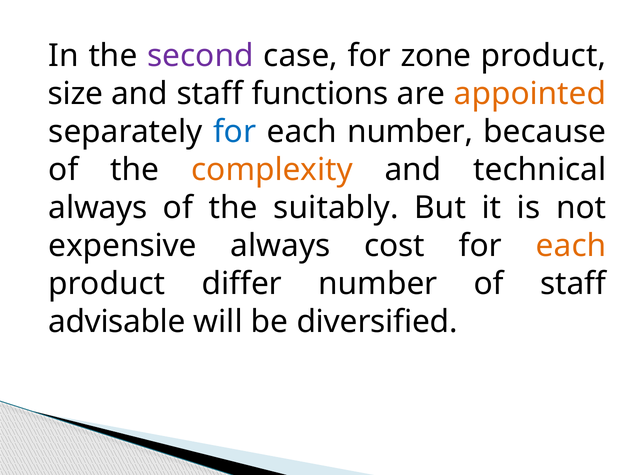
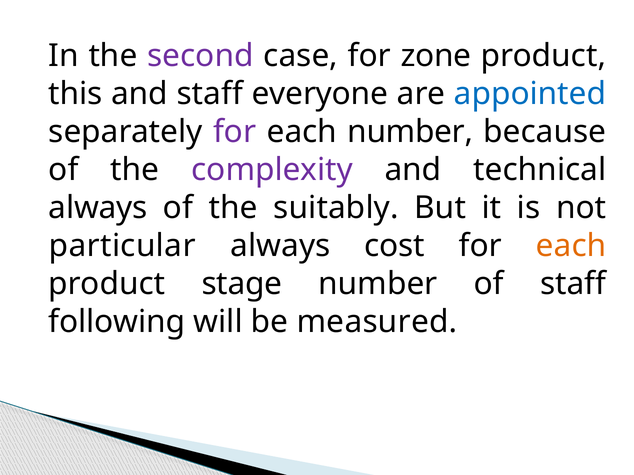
size: size -> this
functions: functions -> everyone
appointed colour: orange -> blue
for at (235, 132) colour: blue -> purple
complexity colour: orange -> purple
expensive: expensive -> particular
differ: differ -> stage
advisable: advisable -> following
diversified: diversified -> measured
